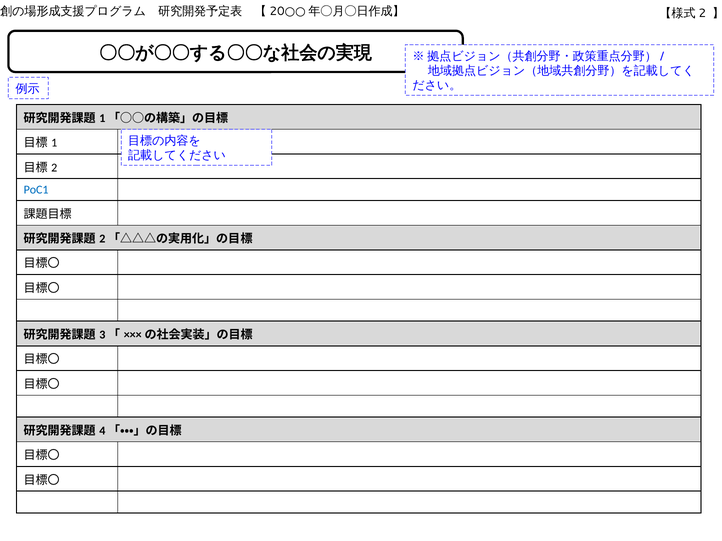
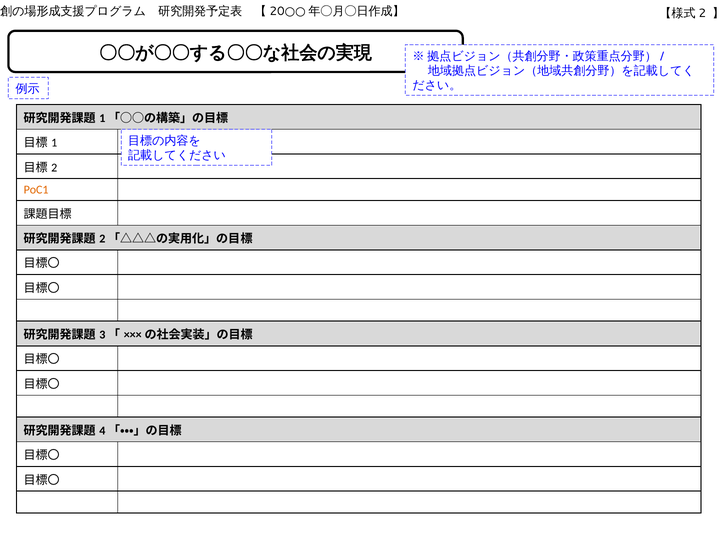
PoC1 colour: blue -> orange
